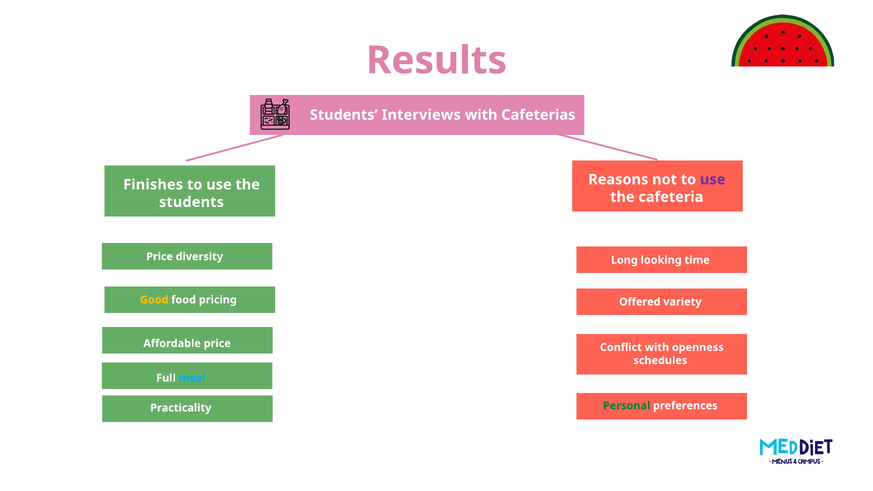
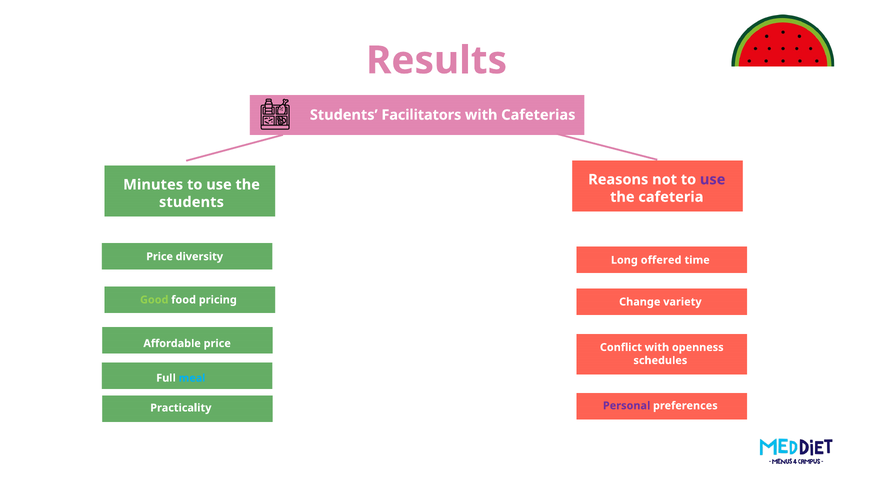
Interviews: Interviews -> Facilitators
Finishes: Finishes -> Minutes
looking: looking -> offered
Good colour: yellow -> light green
Offered: Offered -> Change
Personal colour: green -> purple
